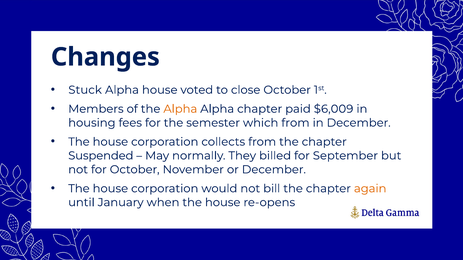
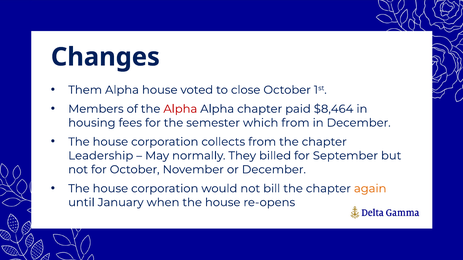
Stuck: Stuck -> Them
Alpha at (180, 109) colour: orange -> red
$6,009: $6,009 -> $8,464
Suspended: Suspended -> Leadership
